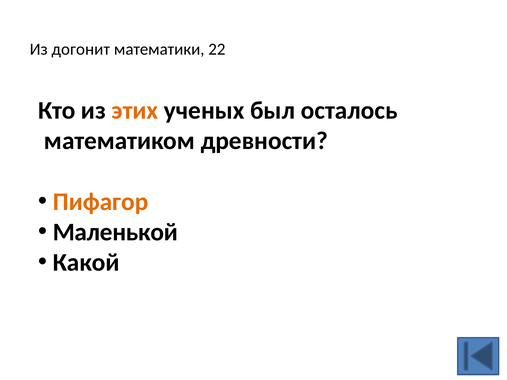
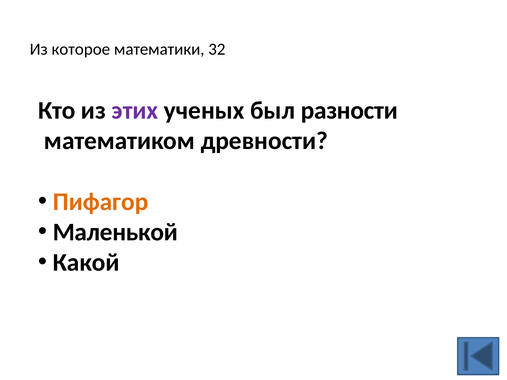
догонит: догонит -> которое
22: 22 -> 32
этих colour: orange -> purple
осталось: осталось -> разности
